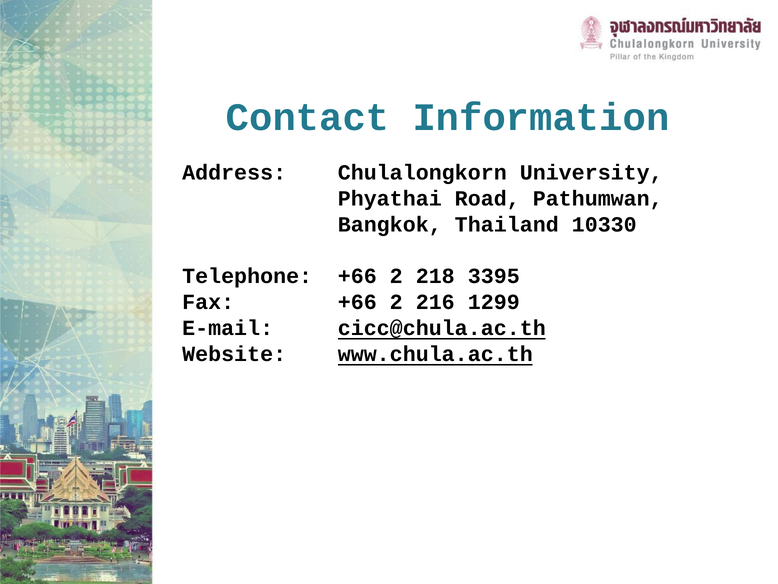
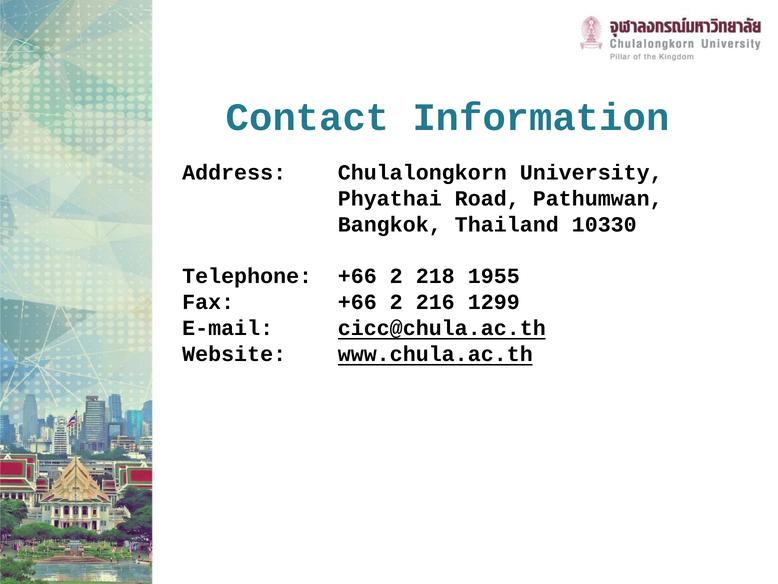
3395: 3395 -> 1955
